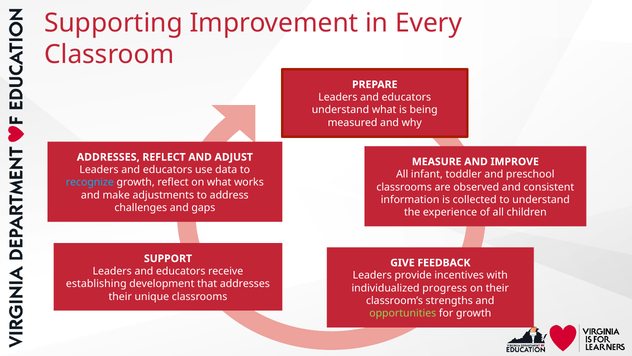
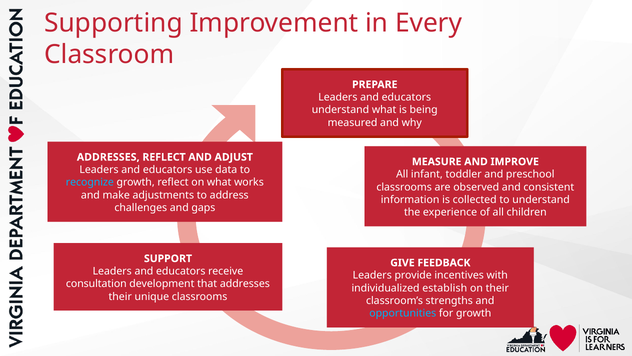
establishing: establishing -> consultation
progress: progress -> establish
opportunities colour: light green -> light blue
